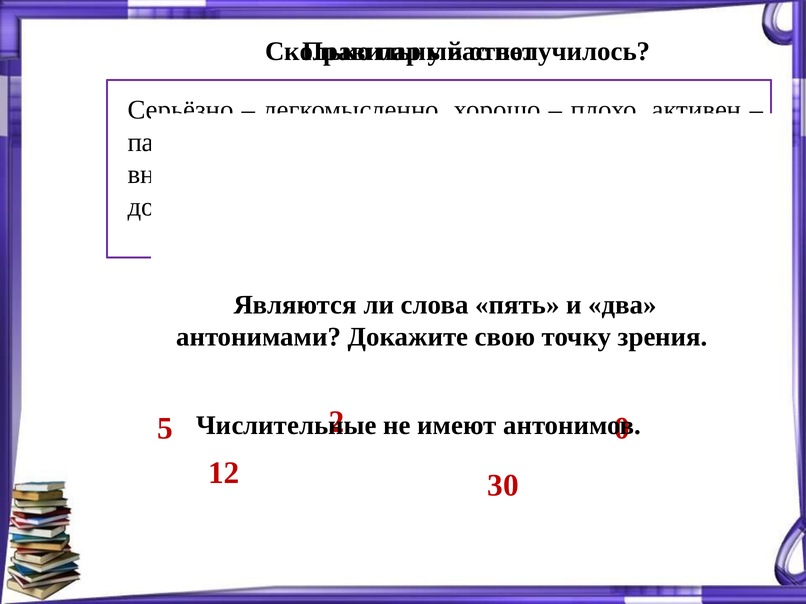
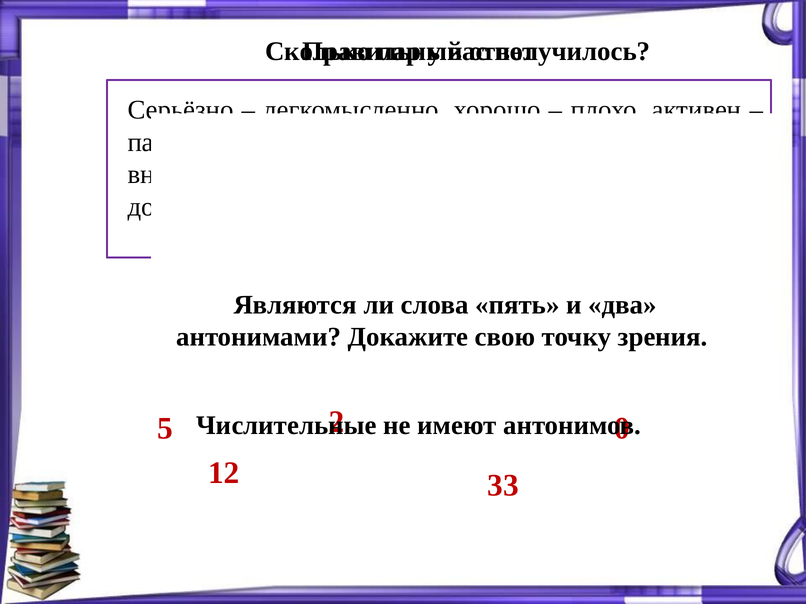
30: 30 -> 33
